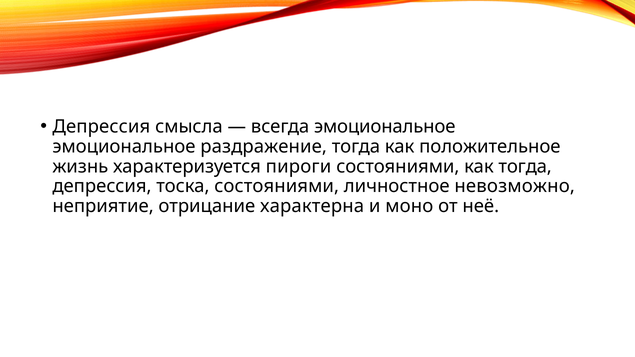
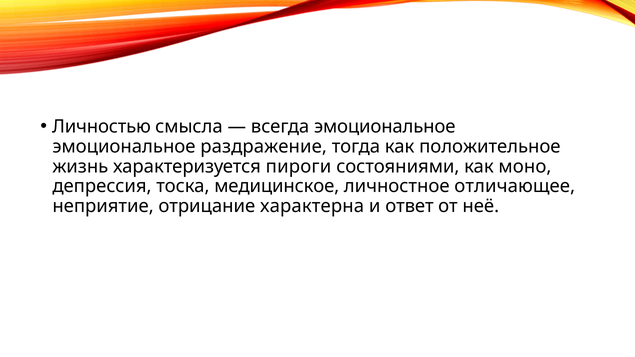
Депрессия at (101, 127): Депрессия -> Личностью
как тогда: тогда -> моно
тоска состояниями: состояниями -> медицинское
невозможно: невозможно -> отличающее
моно: моно -> ответ
